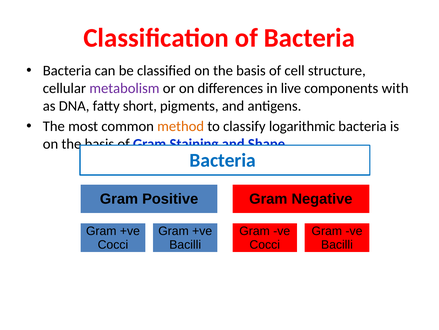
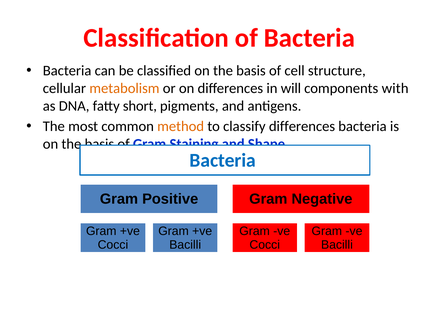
metabolism colour: purple -> orange
live: live -> will
classify logarithmic: logarithmic -> differences
